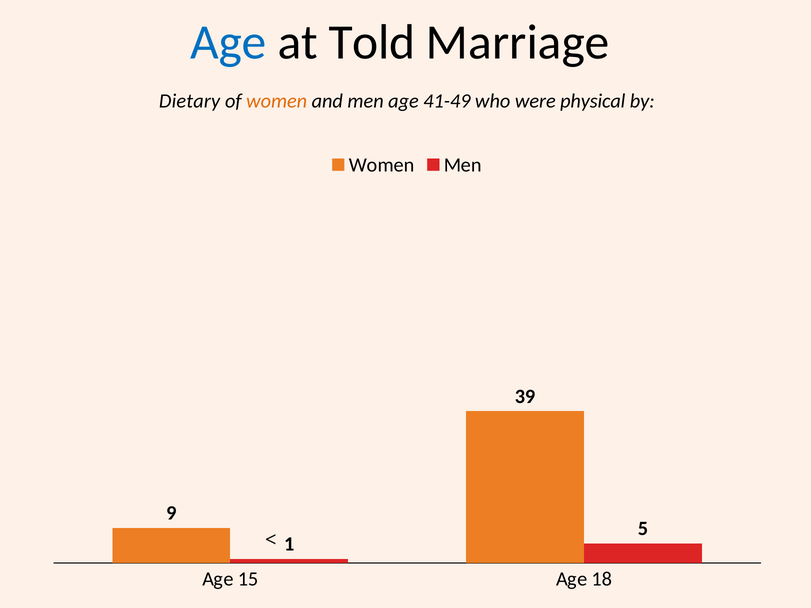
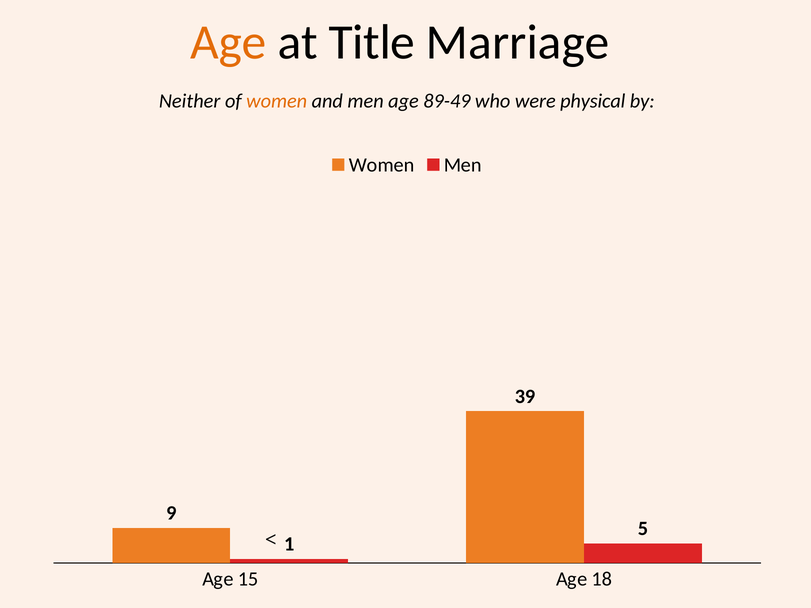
Age at (228, 43) colour: blue -> orange
Told: Told -> Title
Dietary: Dietary -> Neither
41-49: 41-49 -> 89-49
